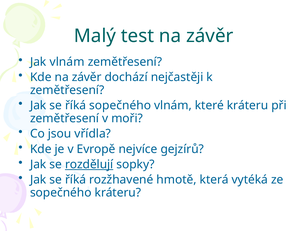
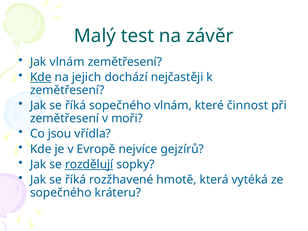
Kde at (41, 77) underline: none -> present
závěr at (87, 77): závěr -> jejich
které kráteru: kráteru -> činnost
